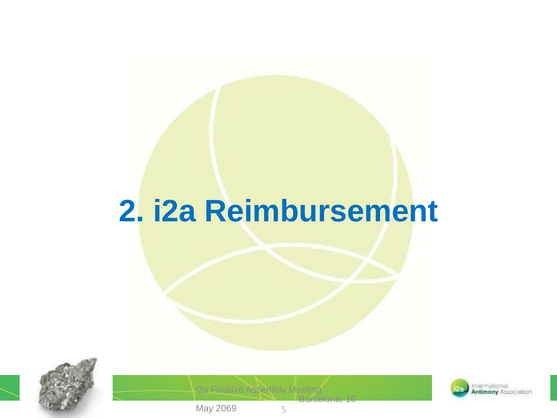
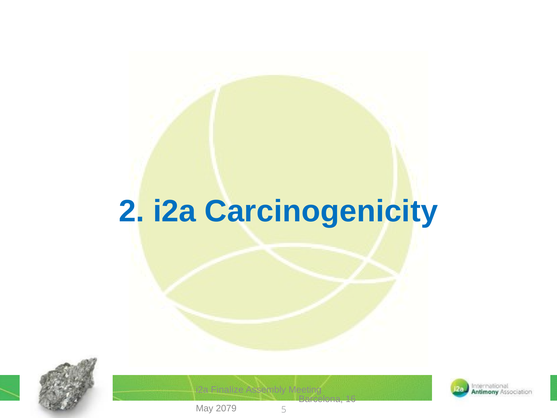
Reimbursement: Reimbursement -> Carcinogenicity
2069: 2069 -> 2079
